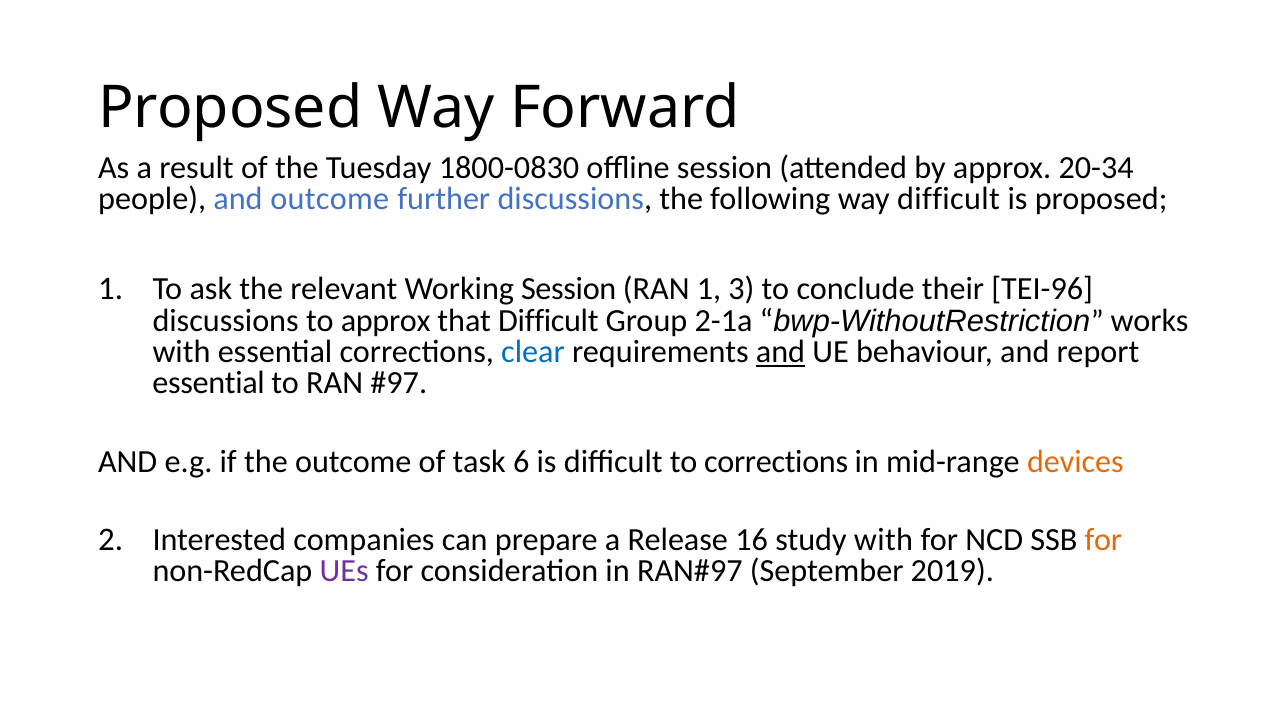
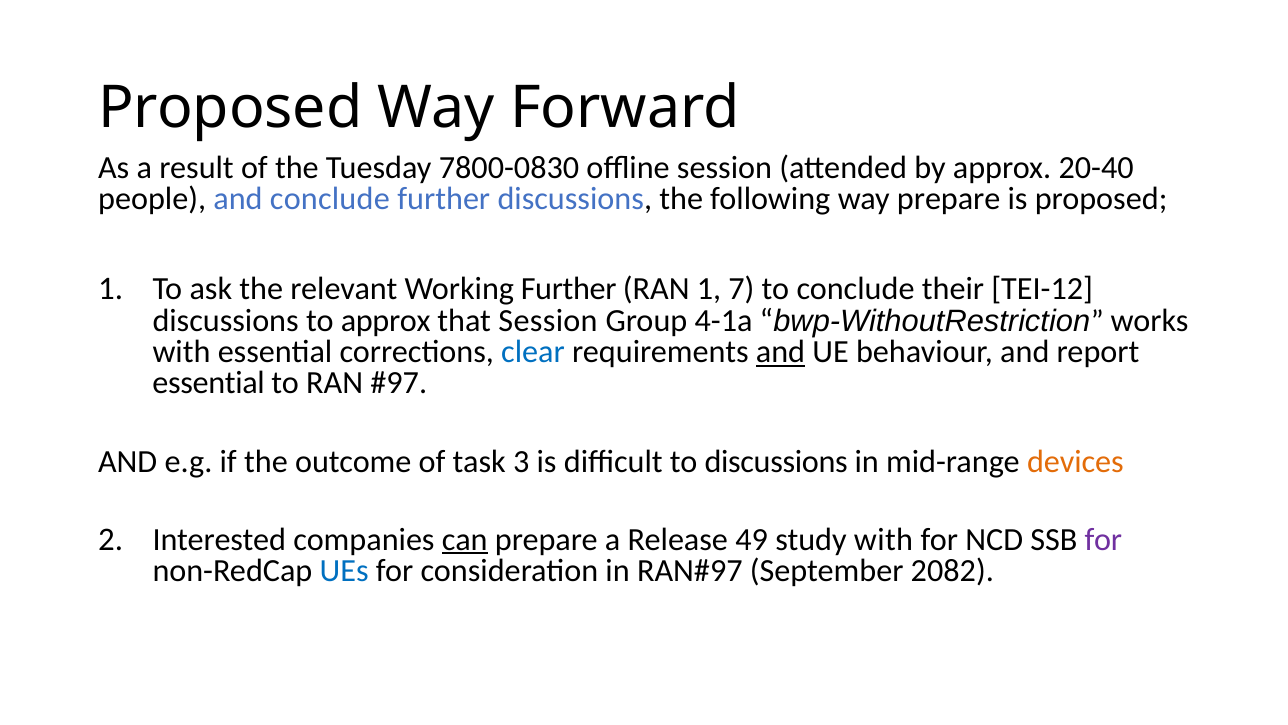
1800-0830: 1800-0830 -> 7800-0830
20-34: 20-34 -> 20-40
and outcome: outcome -> conclude
way difficult: difficult -> prepare
Working Session: Session -> Further
3: 3 -> 7
TEI-96: TEI-96 -> TEI-12
that Difficult: Difficult -> Session
2-1a: 2-1a -> 4-1a
6: 6 -> 3
to corrections: corrections -> discussions
can underline: none -> present
16: 16 -> 49
for at (1103, 539) colour: orange -> purple
UEs colour: purple -> blue
2019: 2019 -> 2082
